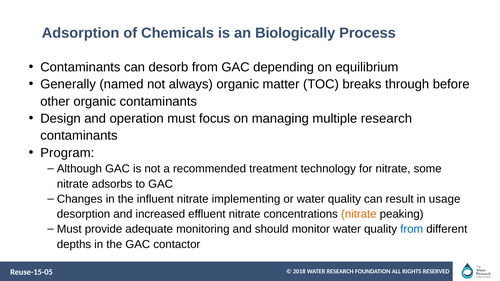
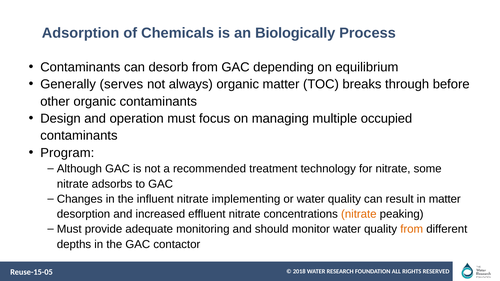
named: named -> serves
multiple research: research -> occupied
in usage: usage -> matter
from at (412, 229) colour: blue -> orange
